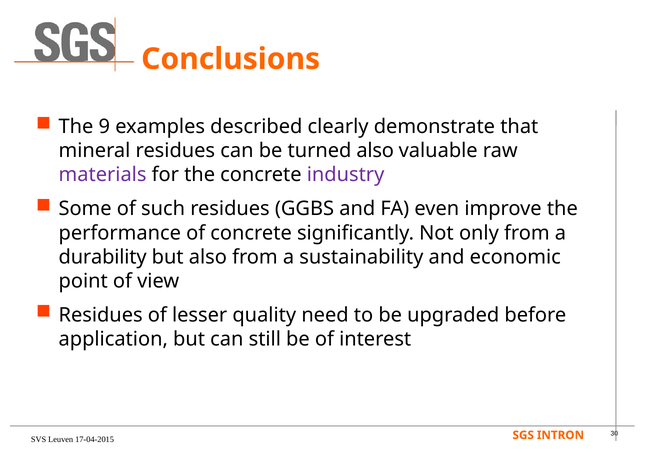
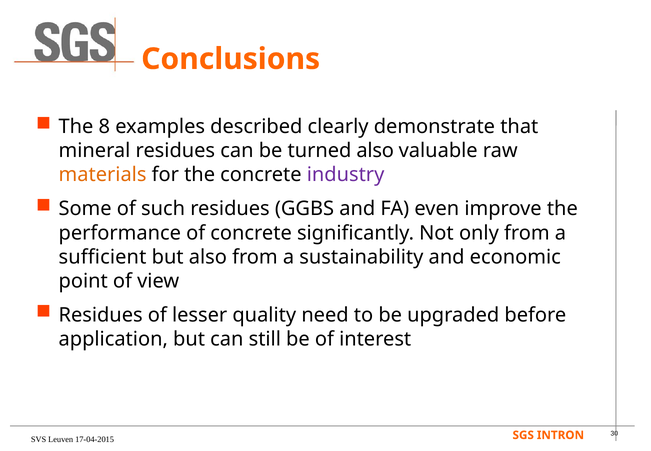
9: 9 -> 8
materials colour: purple -> orange
durability: durability -> sufficient
